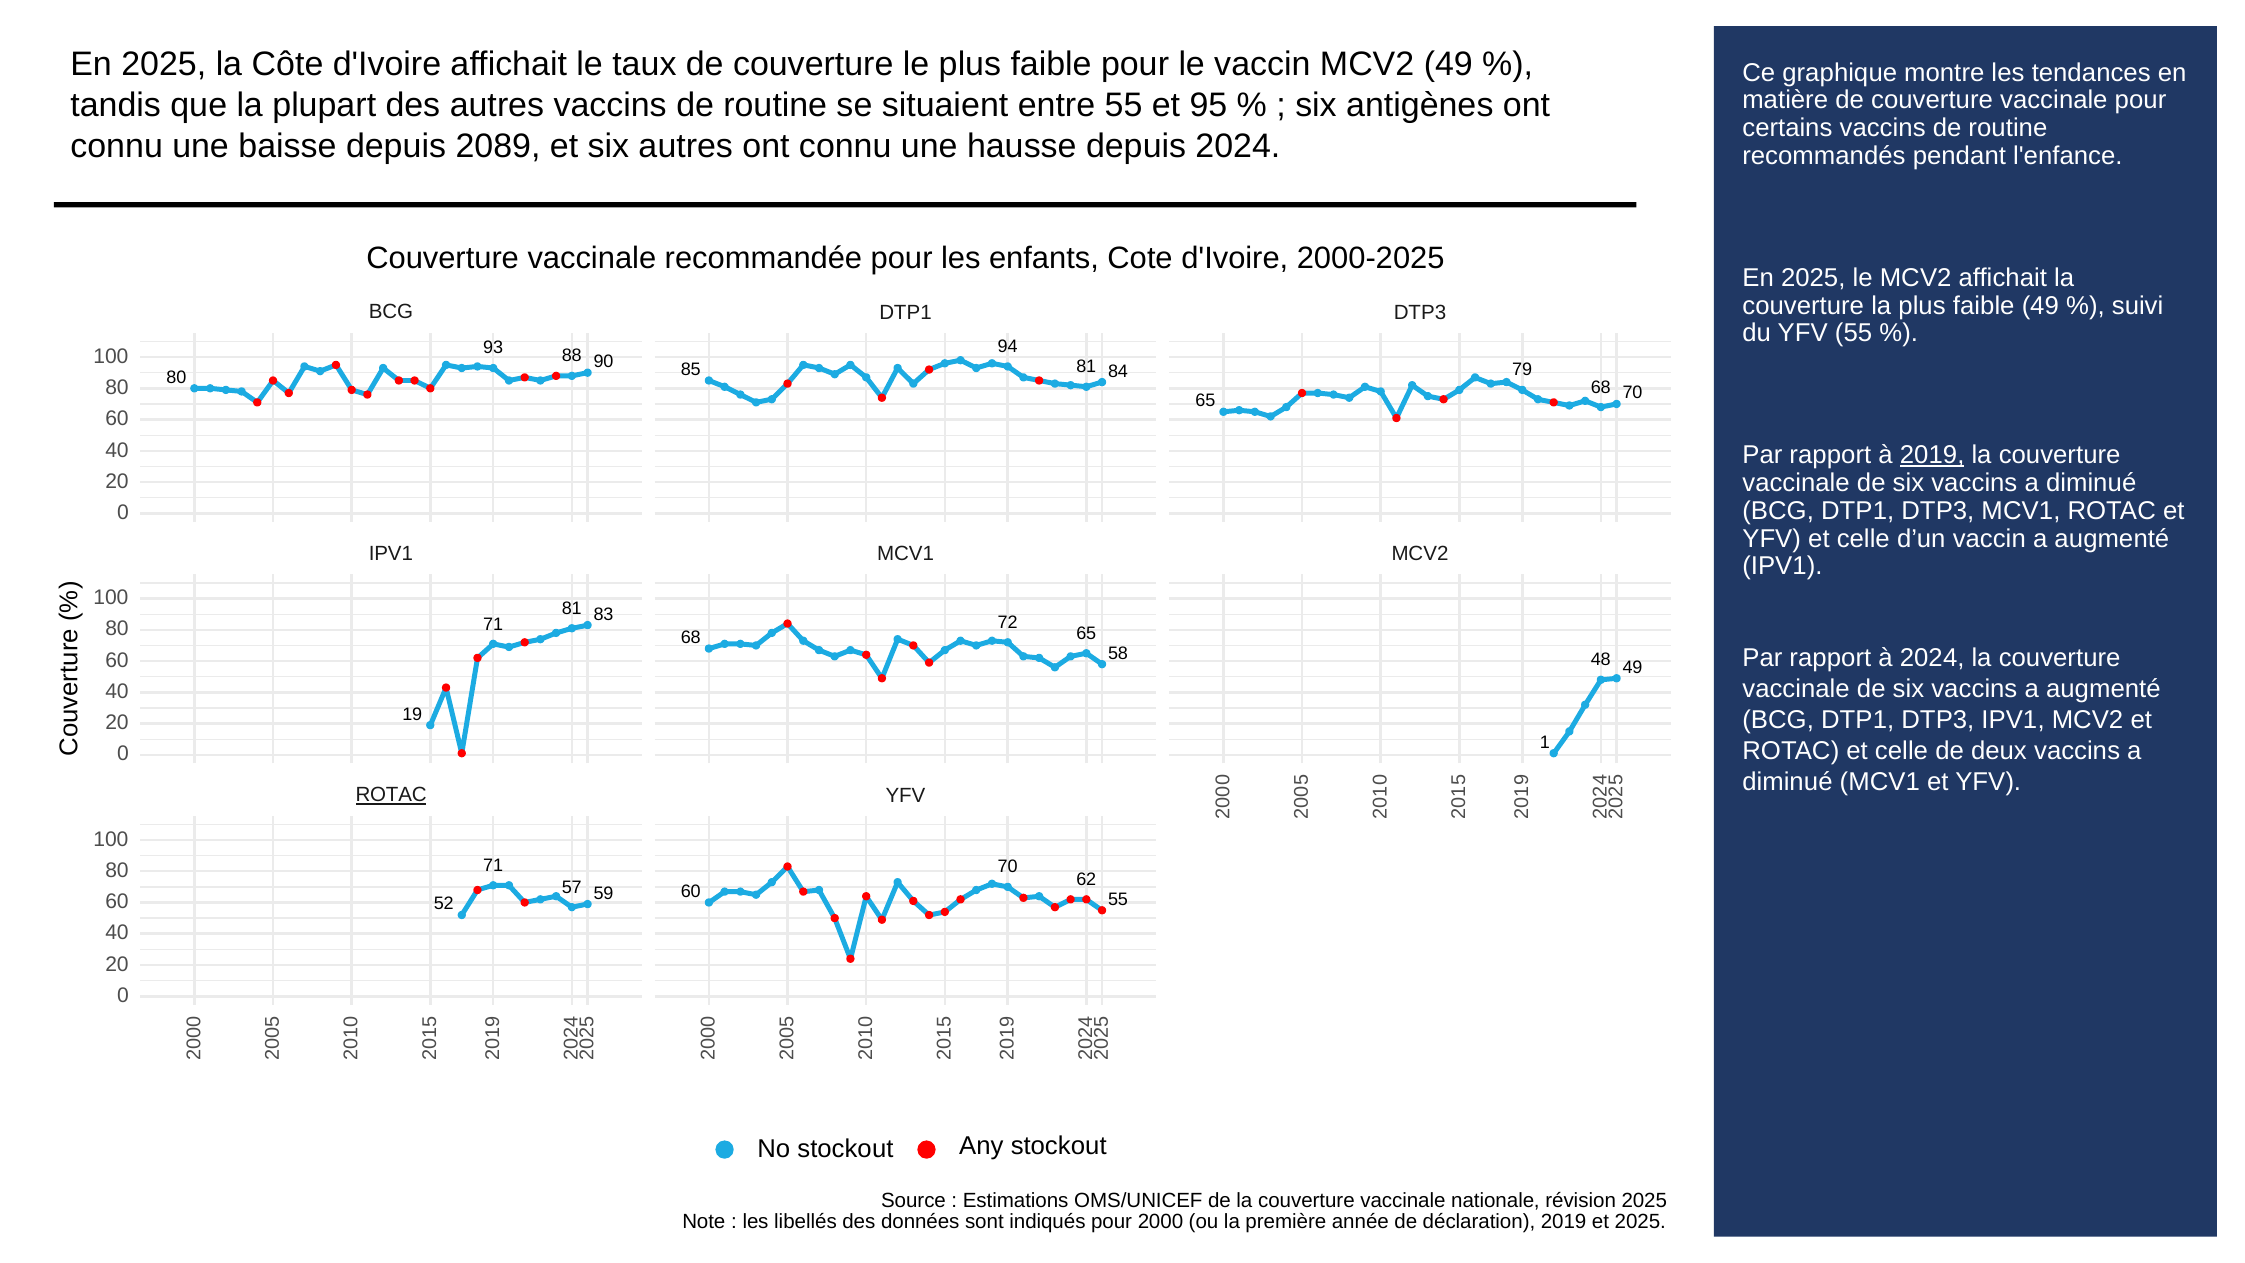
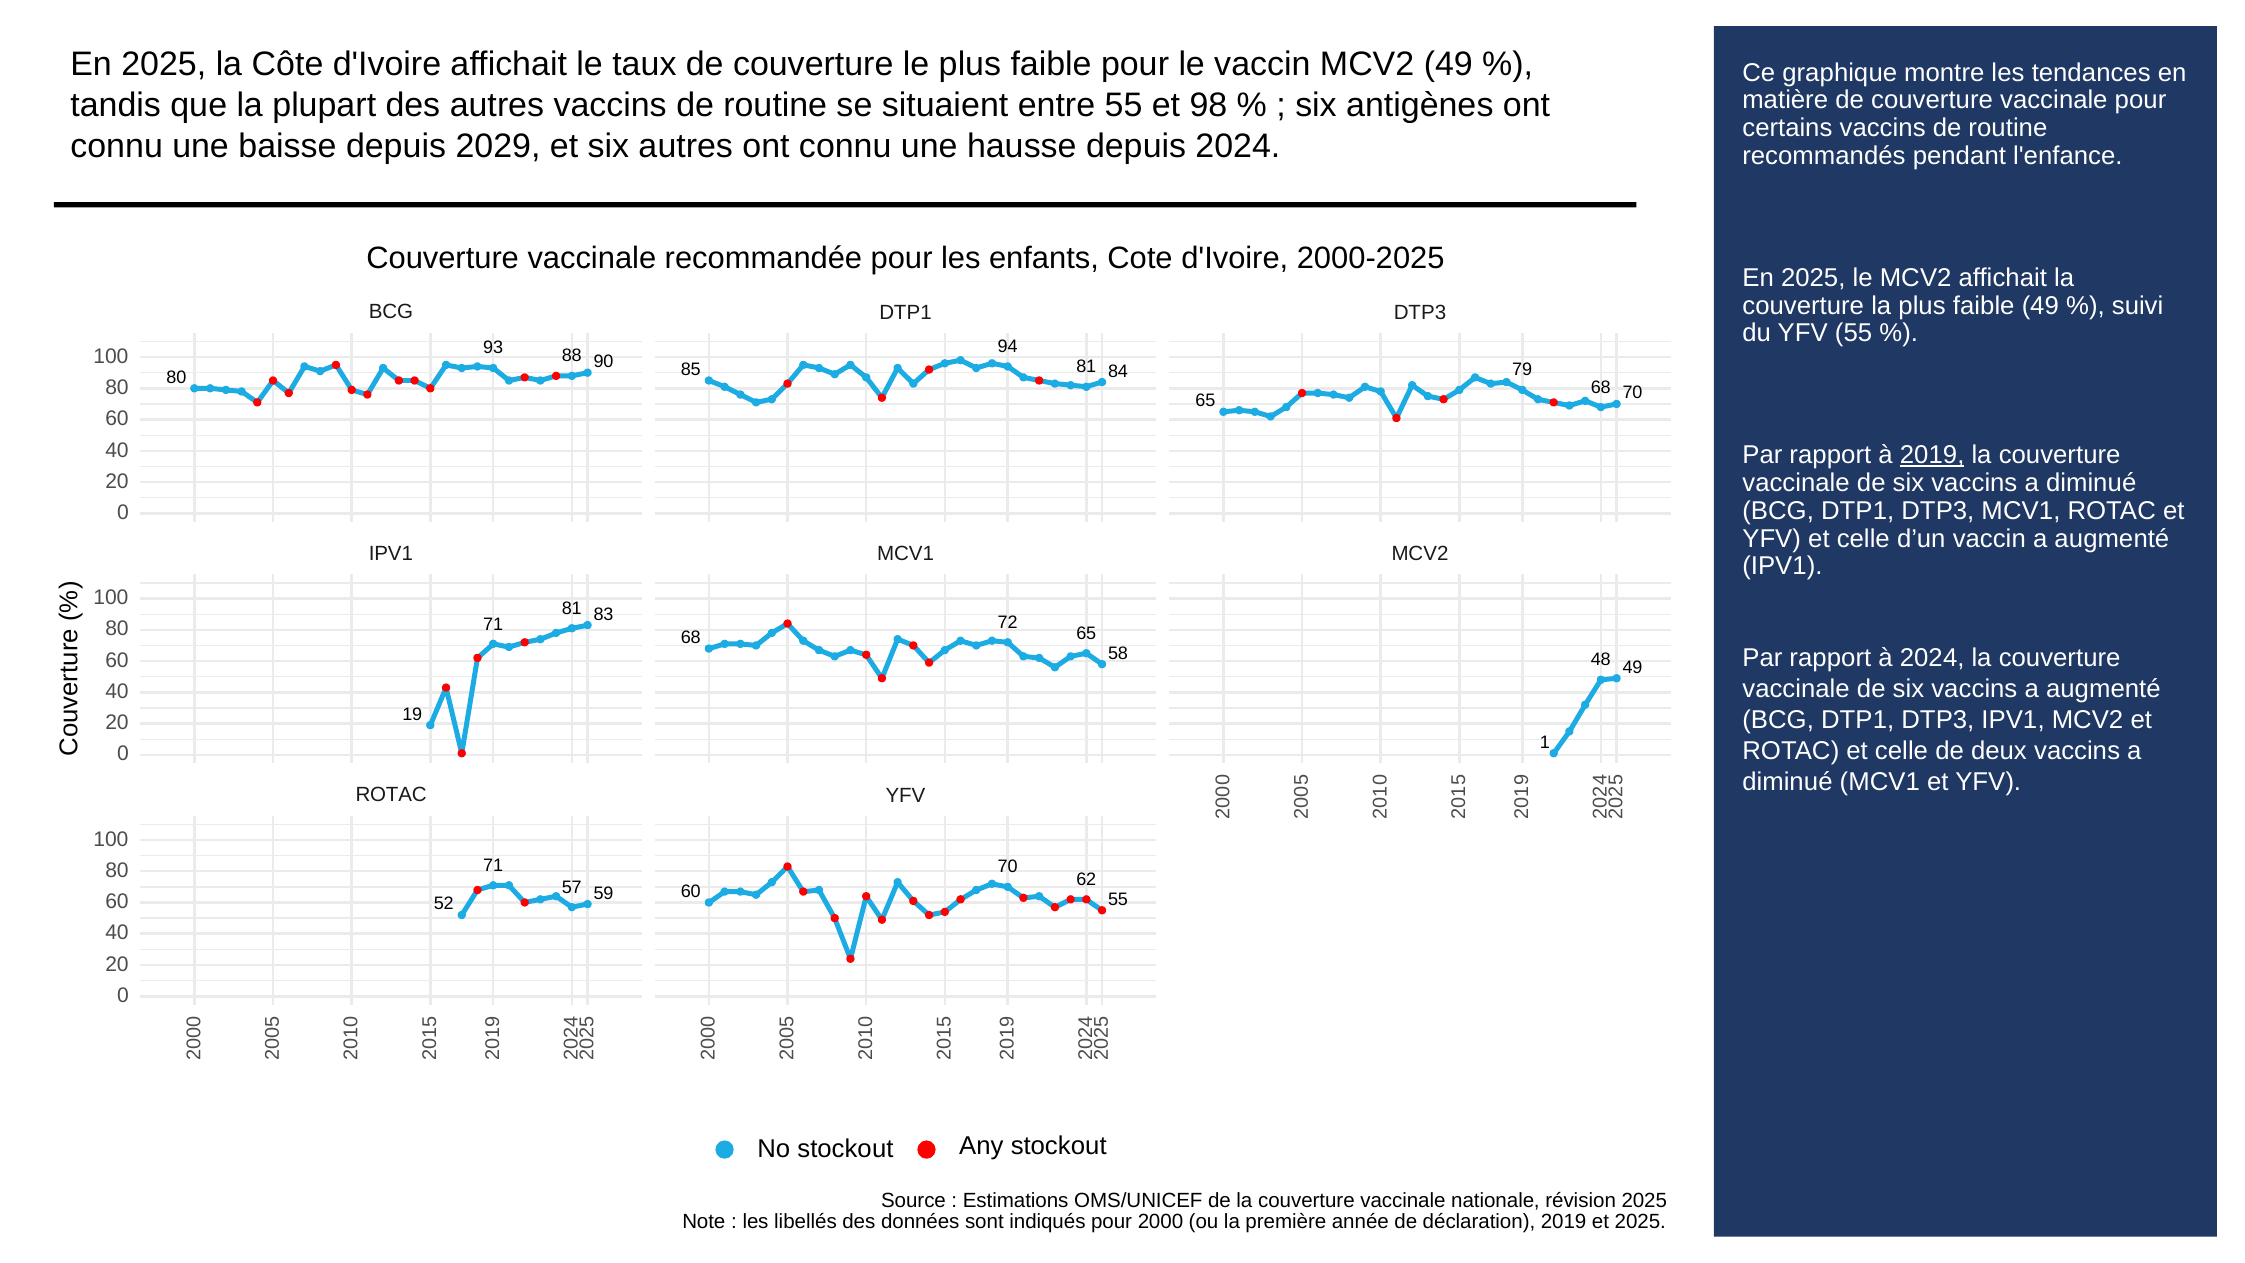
95: 95 -> 98
2089: 2089 -> 2029
ROTAC at (391, 795) underline: present -> none
